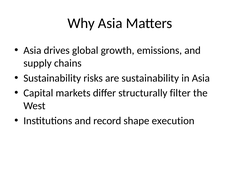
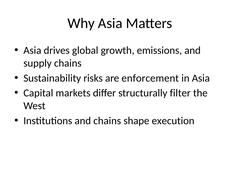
are sustainability: sustainability -> enforcement
and record: record -> chains
